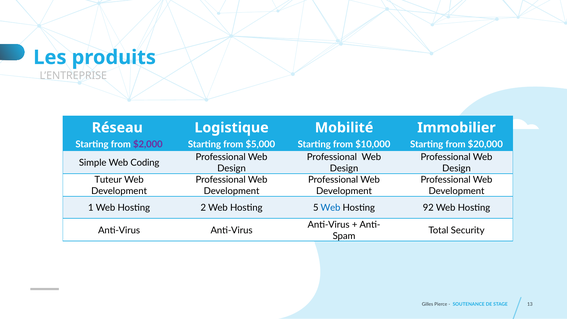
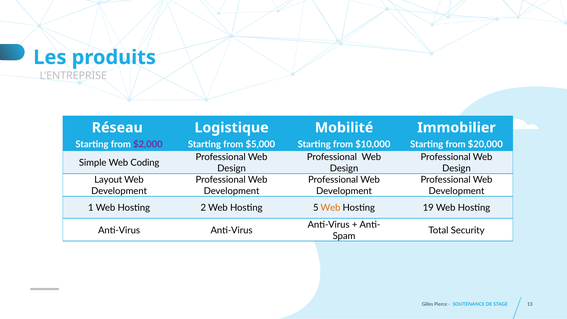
Tuteur: Tuteur -> Layout
Web at (330, 208) colour: blue -> orange
92: 92 -> 19
